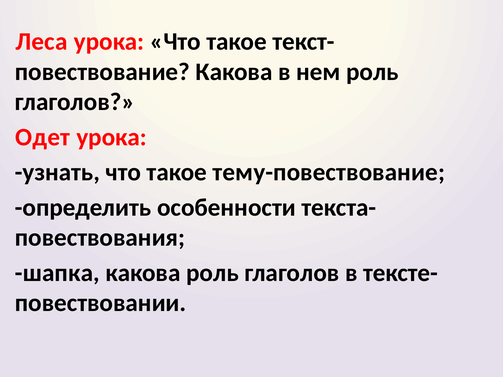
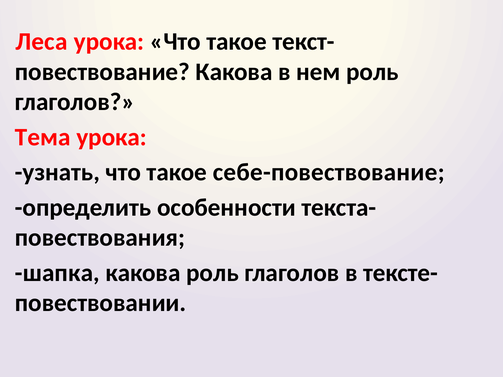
Одет: Одет -> Тема
тему-повествование: тему-повествование -> себе-повествование
